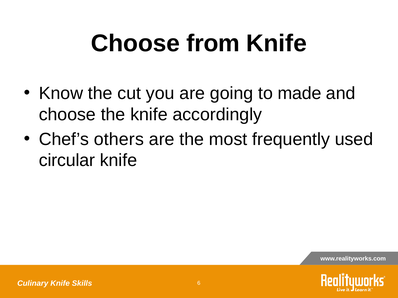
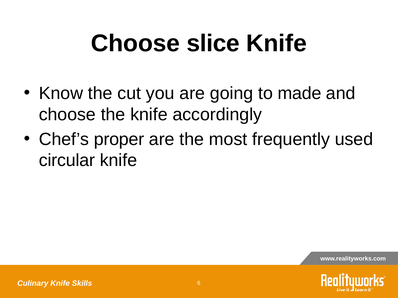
from: from -> slice
others: others -> proper
